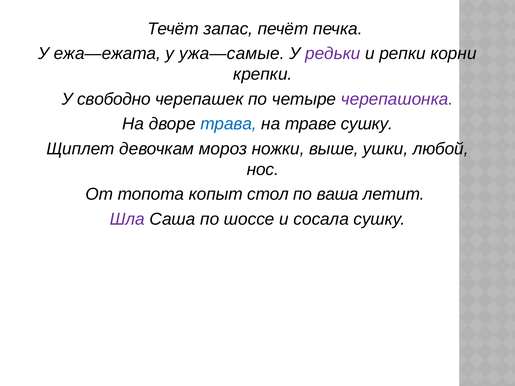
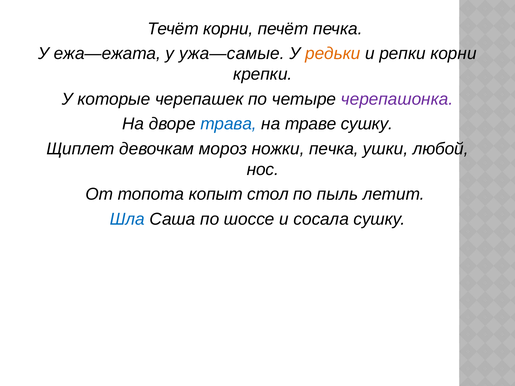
Течёт запас: запас -> корни
редьки colour: purple -> orange
свободно: свободно -> которые
ножки выше: выше -> печка
ваша: ваша -> пыль
Шла colour: purple -> blue
